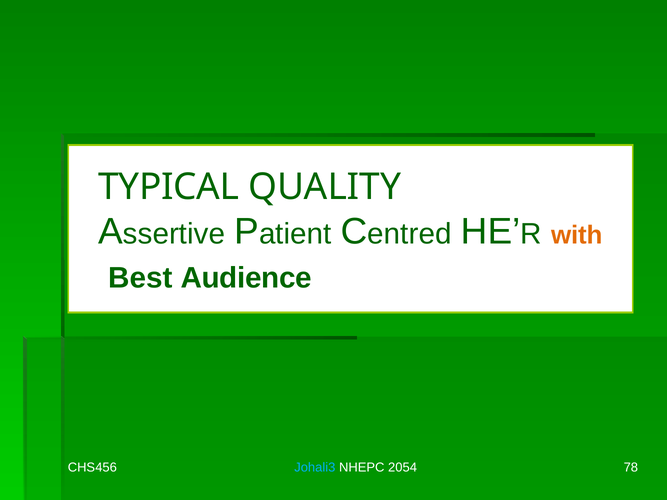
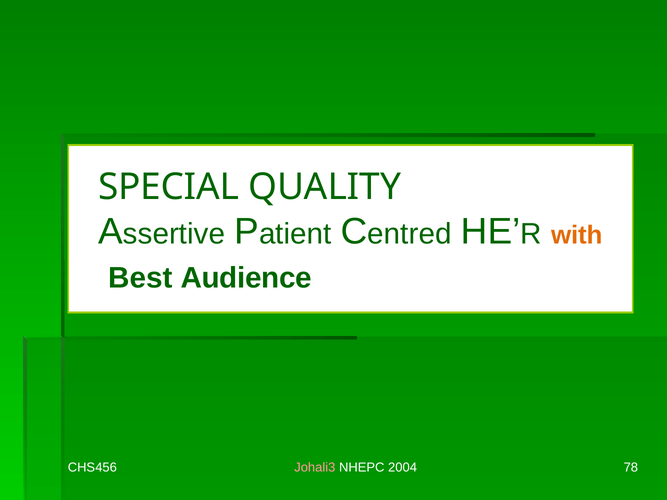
TYPICAL: TYPICAL -> SPECIAL
Johali3 colour: light blue -> pink
2054: 2054 -> 2004
